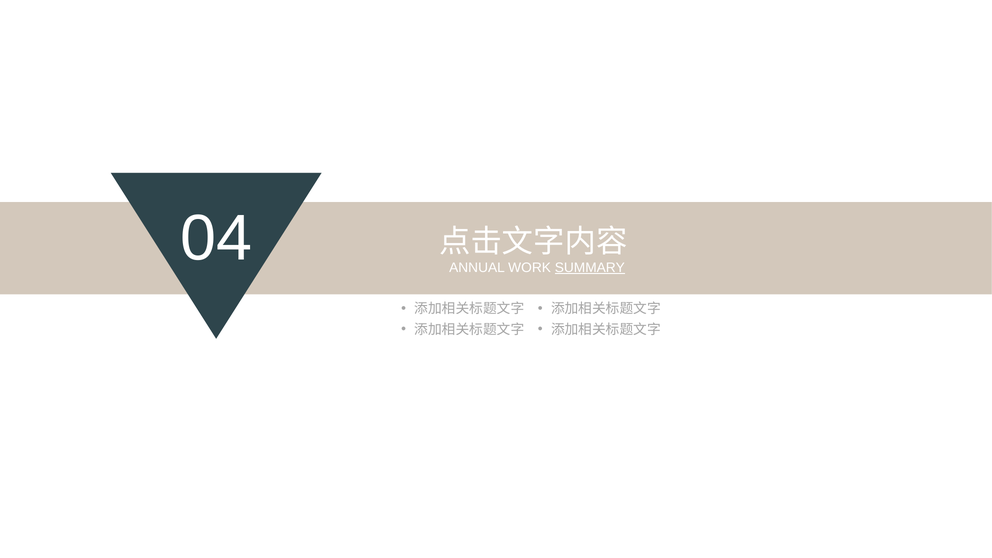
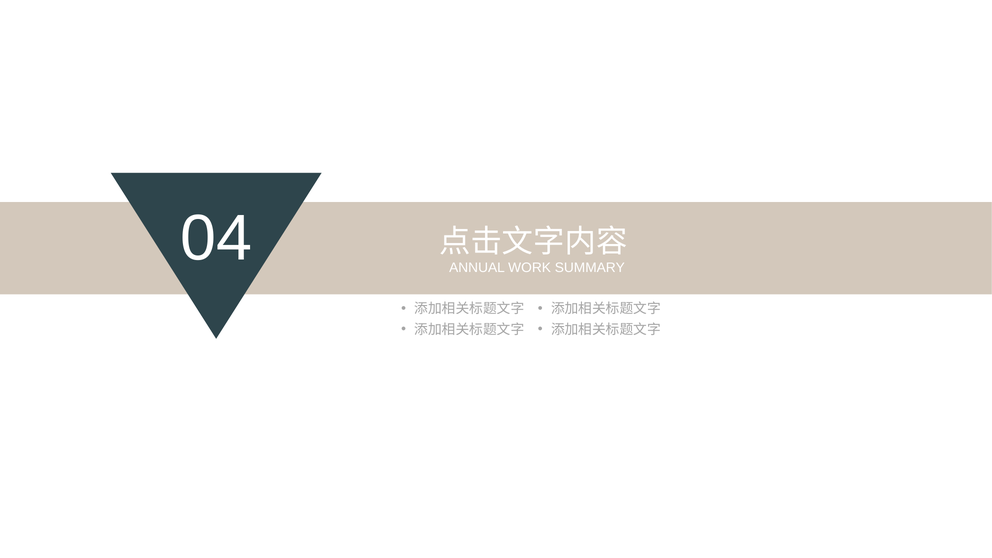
SUMMARY underline: present -> none
